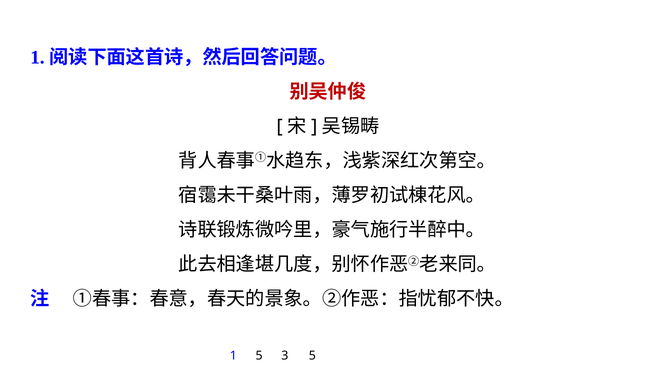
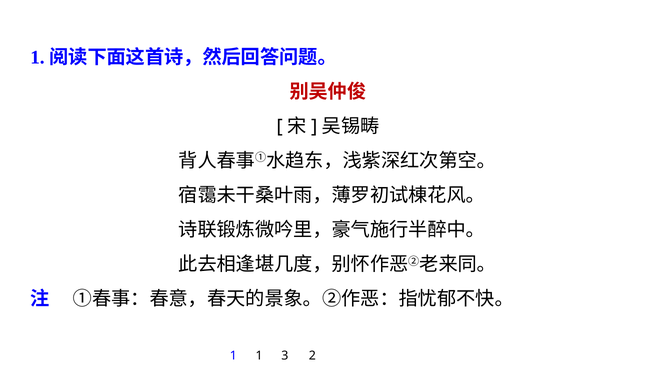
1 5: 5 -> 1
3 5: 5 -> 2
